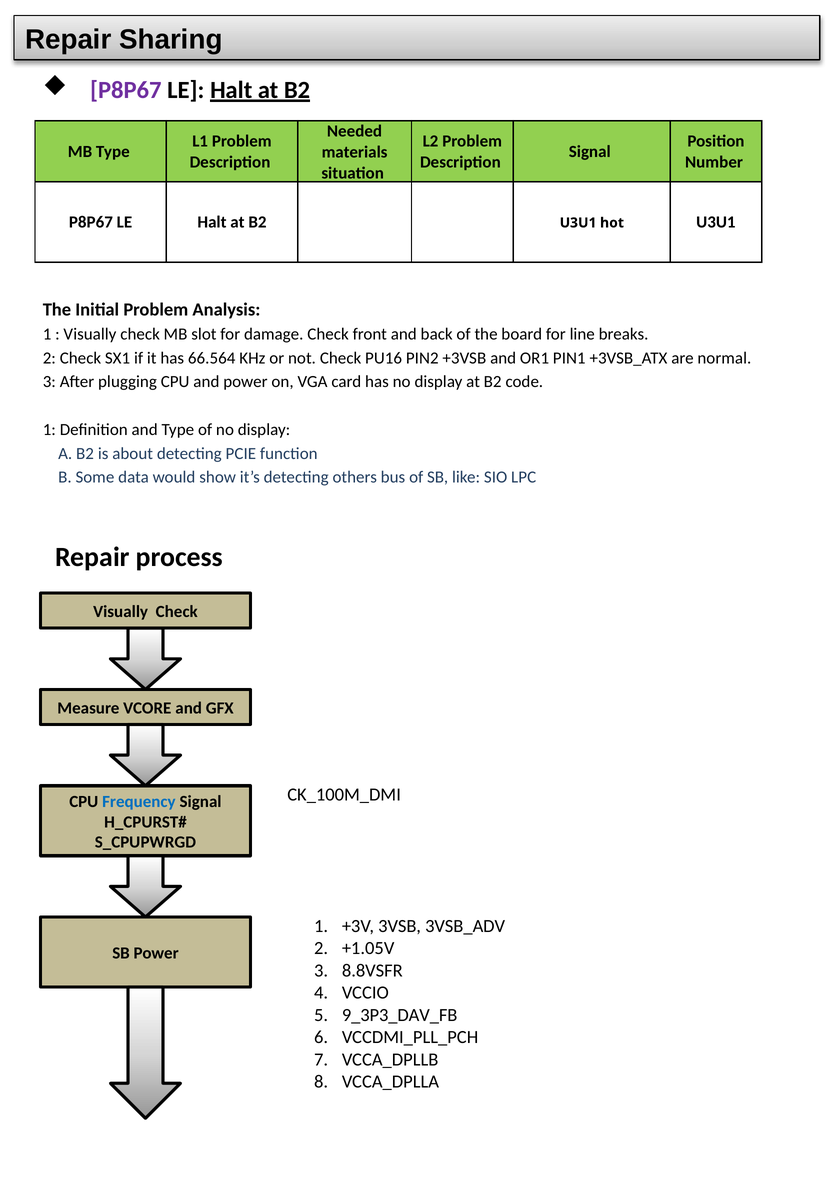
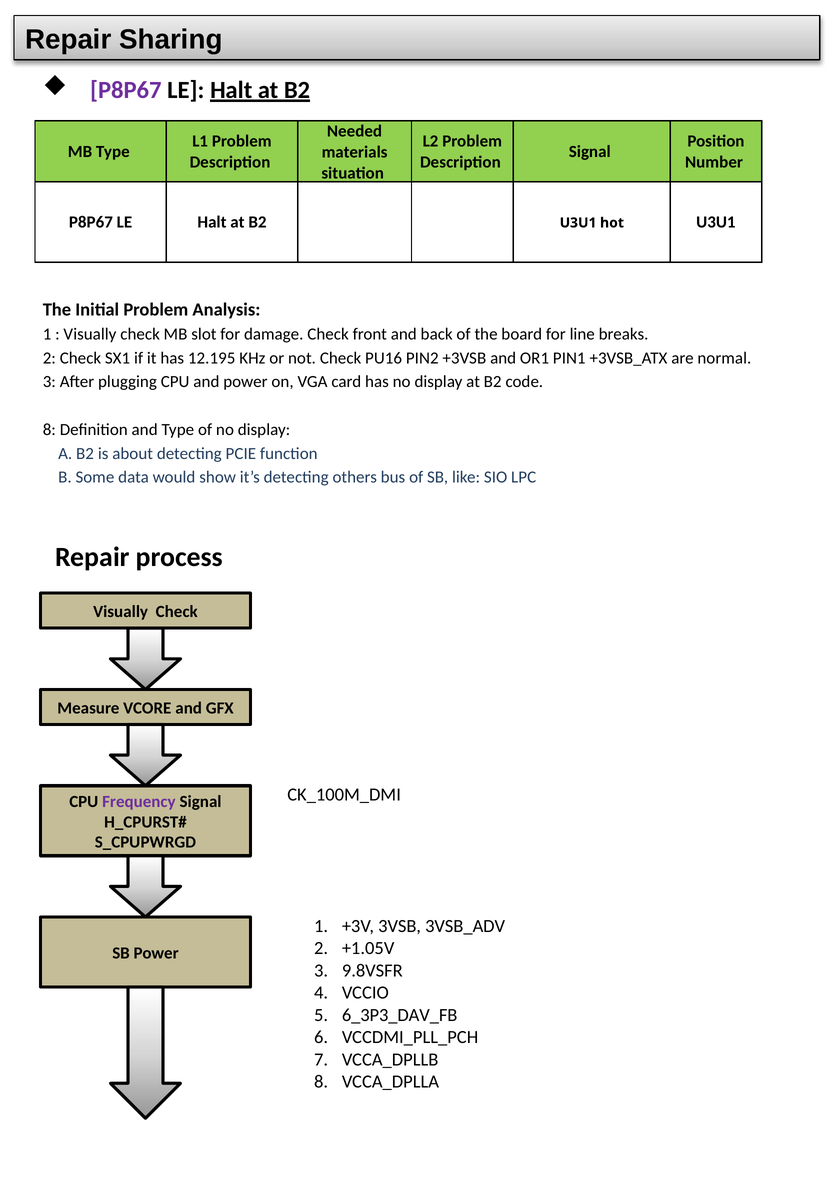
66.564: 66.564 -> 12.195
1 at (49, 430): 1 -> 8
Frequency colour: blue -> purple
8.8VSFR: 8.8VSFR -> 9.8VSFR
9_3P3_DAV_FB: 9_3P3_DAV_FB -> 6_3P3_DAV_FB
